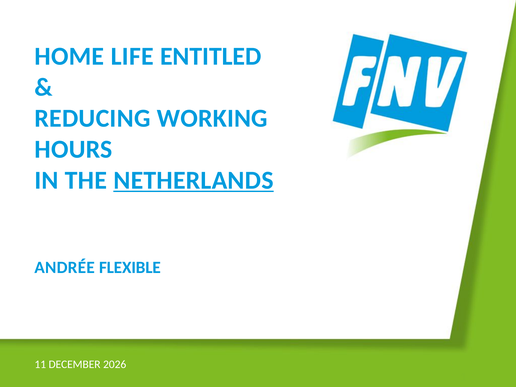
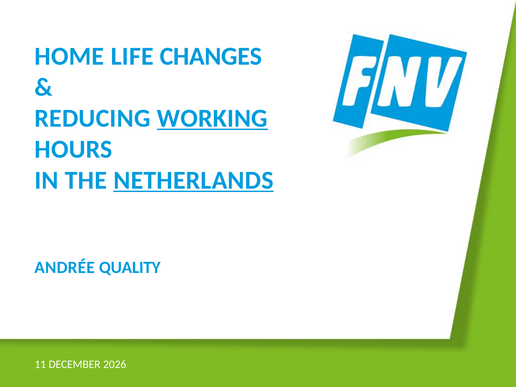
ENTITLED: ENTITLED -> CHANGES
WORKING underline: none -> present
FLEXIBLE: FLEXIBLE -> QUALITY
